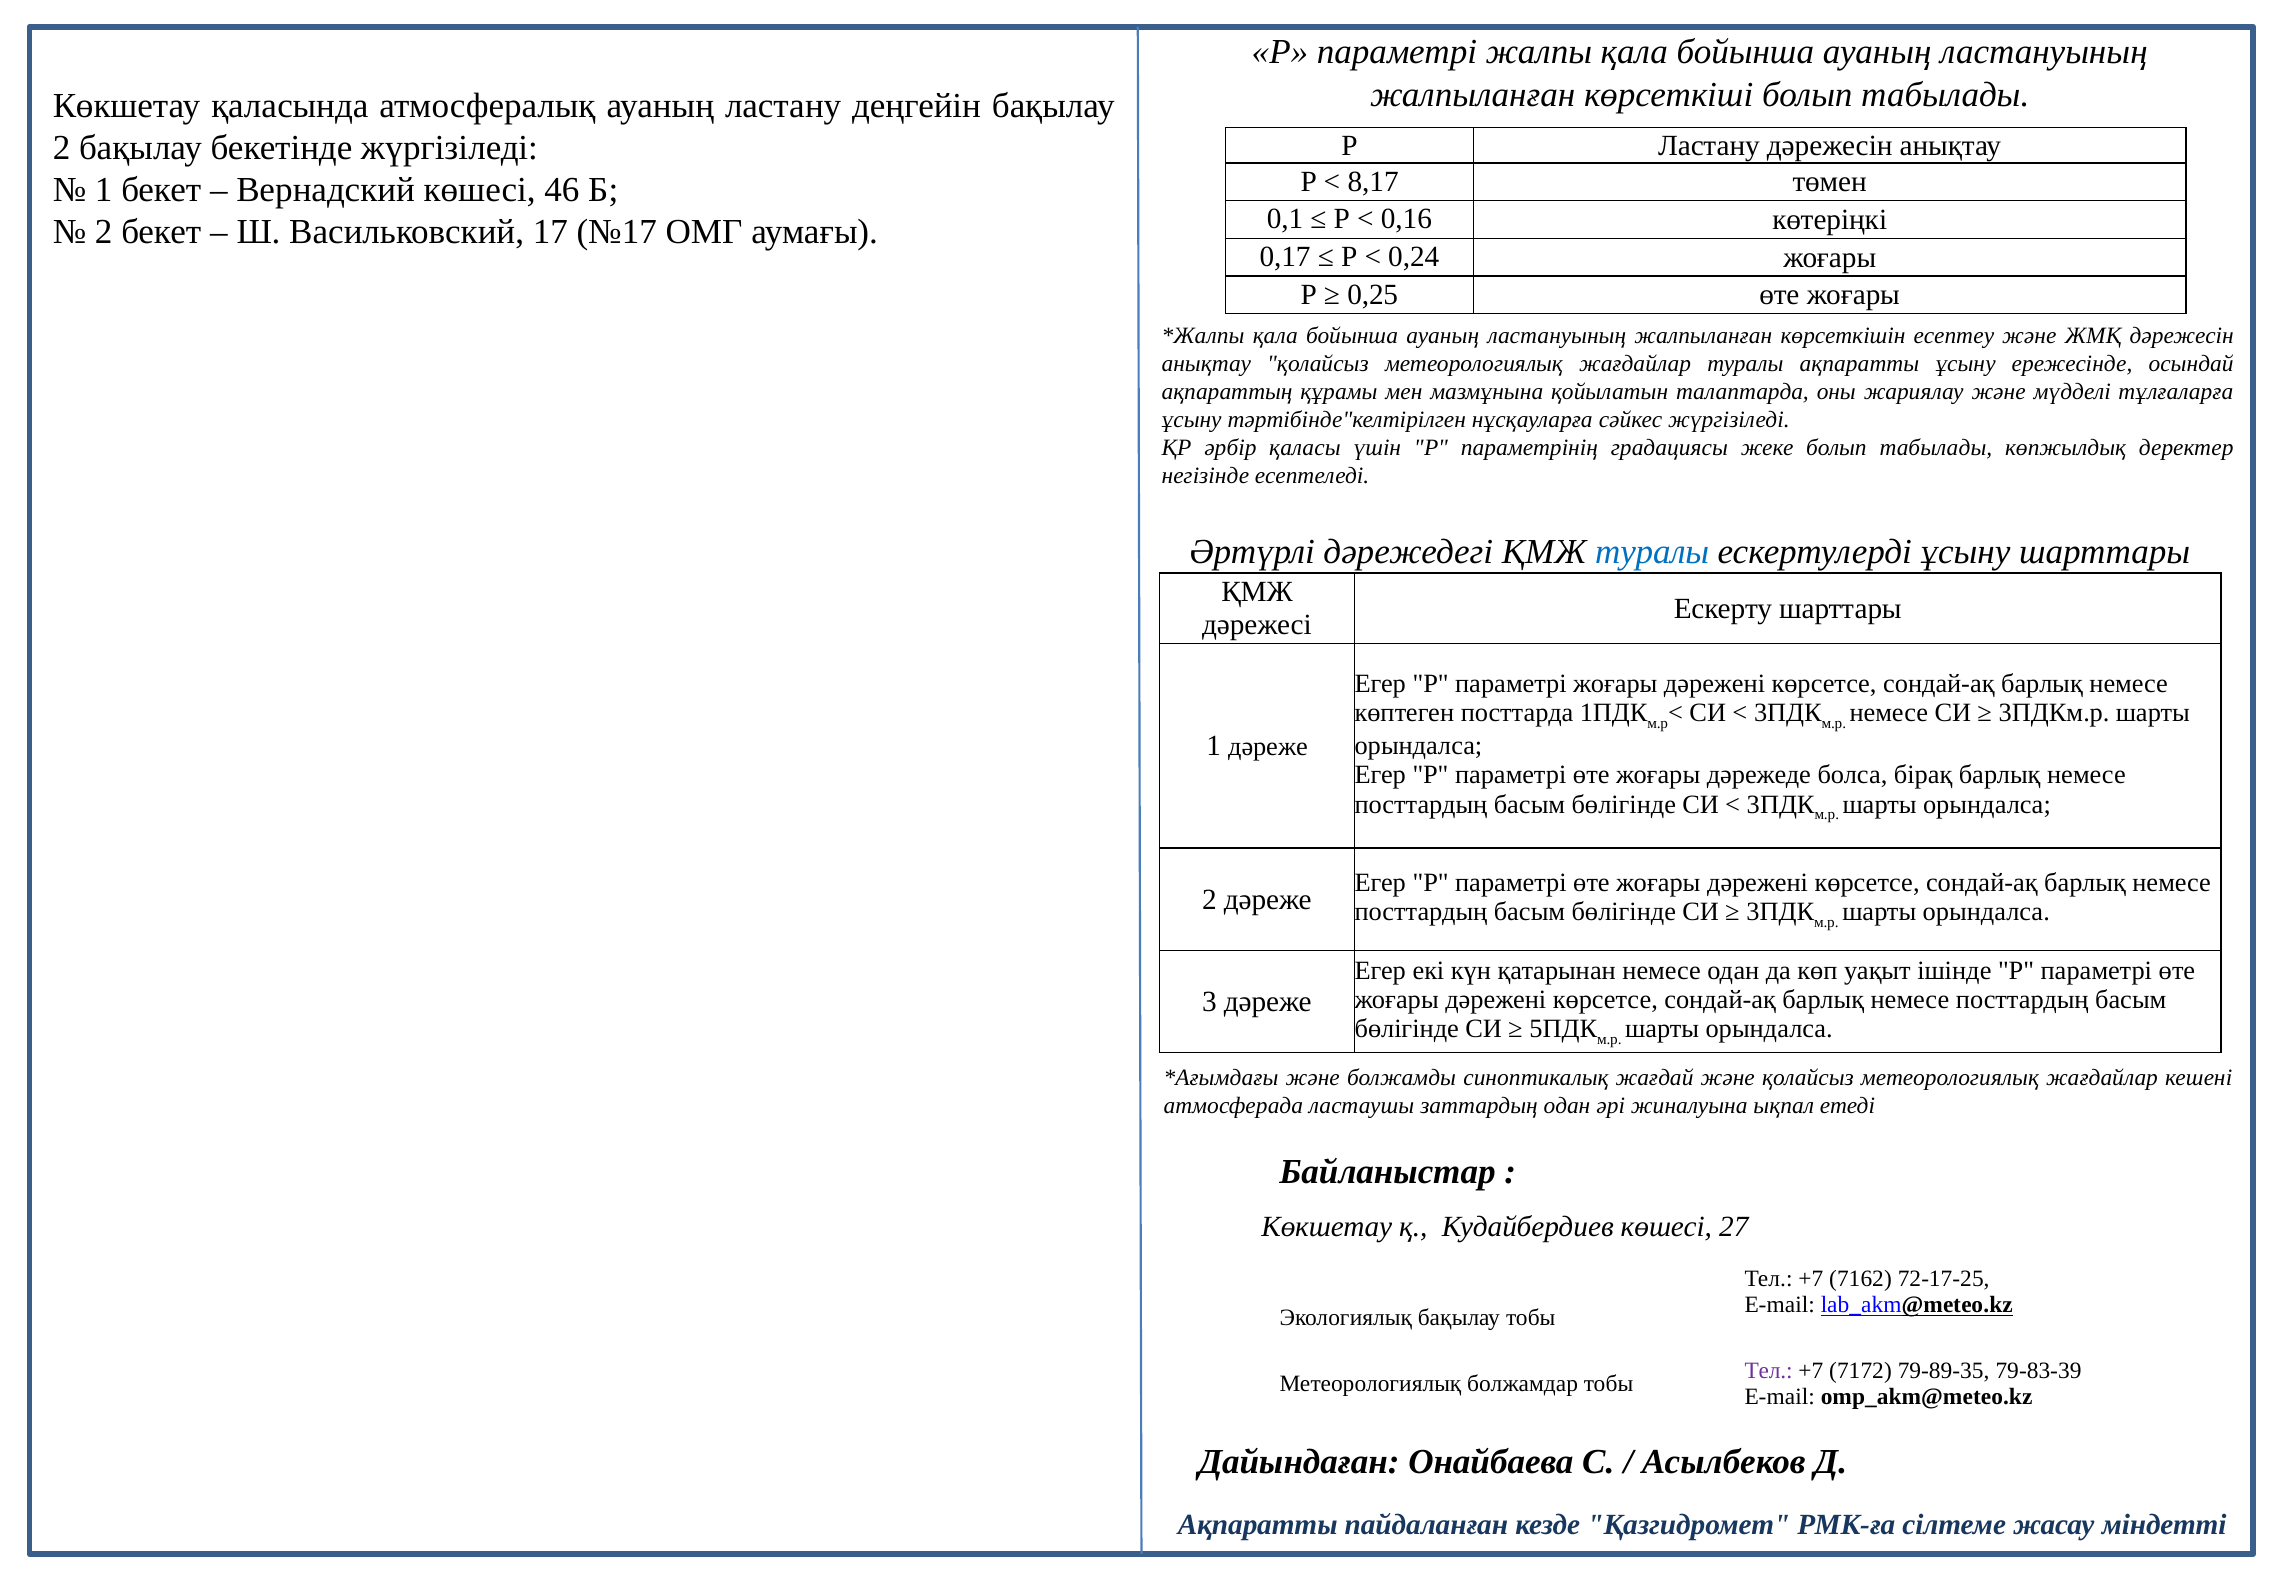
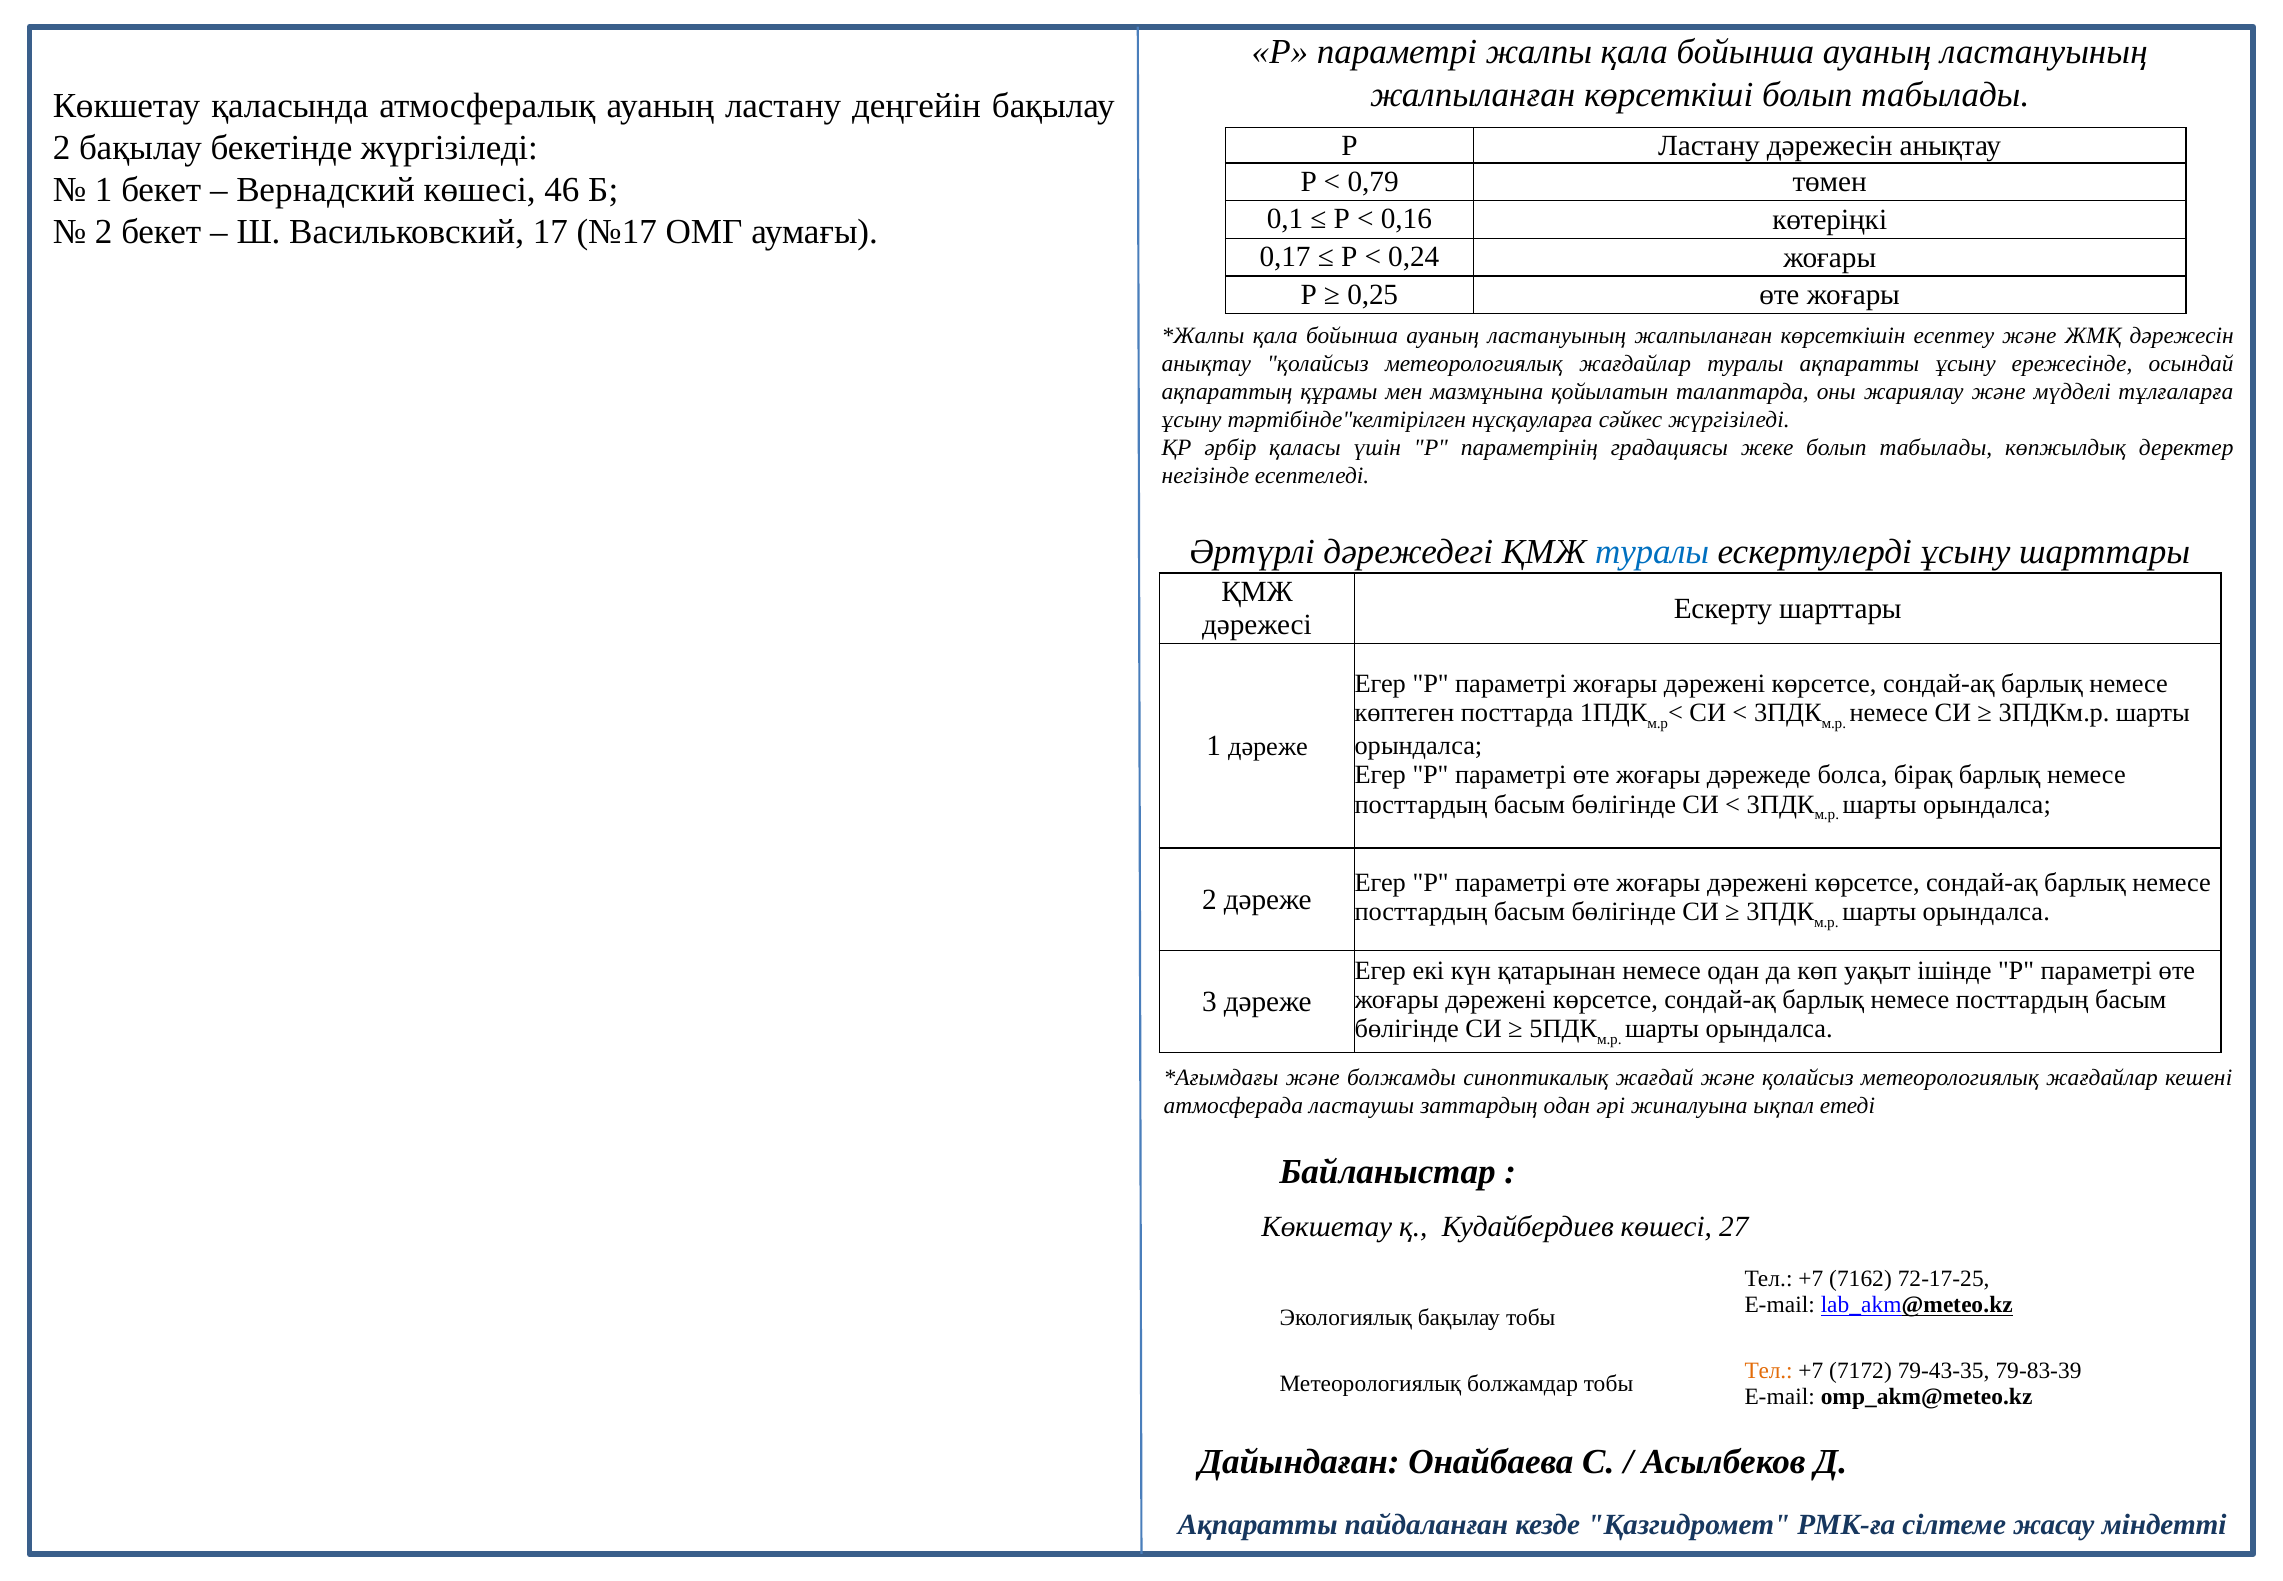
8,17: 8,17 -> 0,79
Тел at (1769, 1370) colour: purple -> orange
79-89-35: 79-89-35 -> 79-43-35
